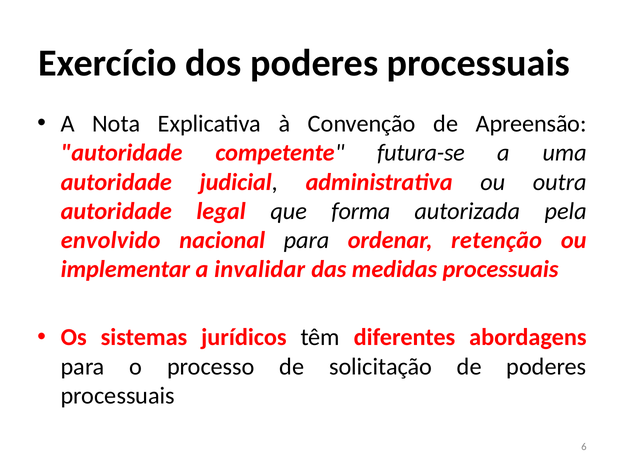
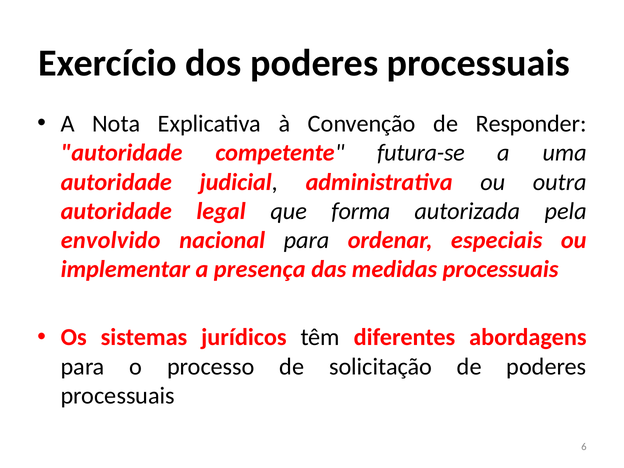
Apreensão: Apreensão -> Responder
retenção: retenção -> especiais
invalidar: invalidar -> presença
